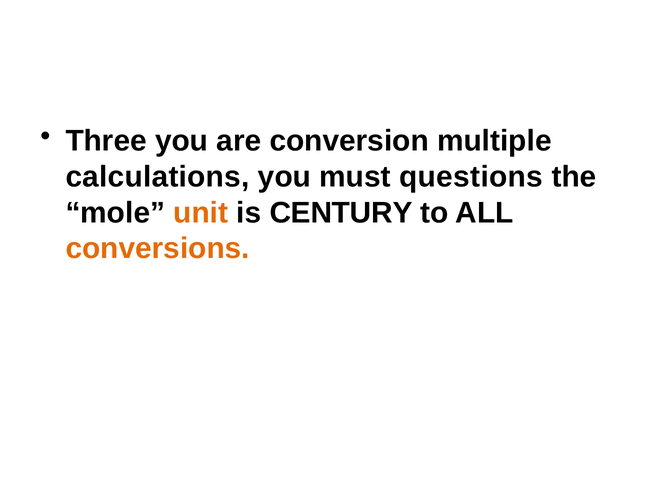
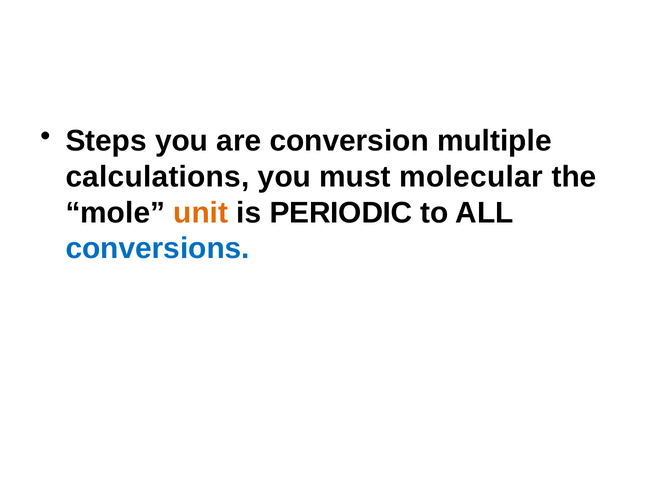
Three: Three -> Steps
questions: questions -> molecular
CENTURY: CENTURY -> PERIODIC
conversions colour: orange -> blue
